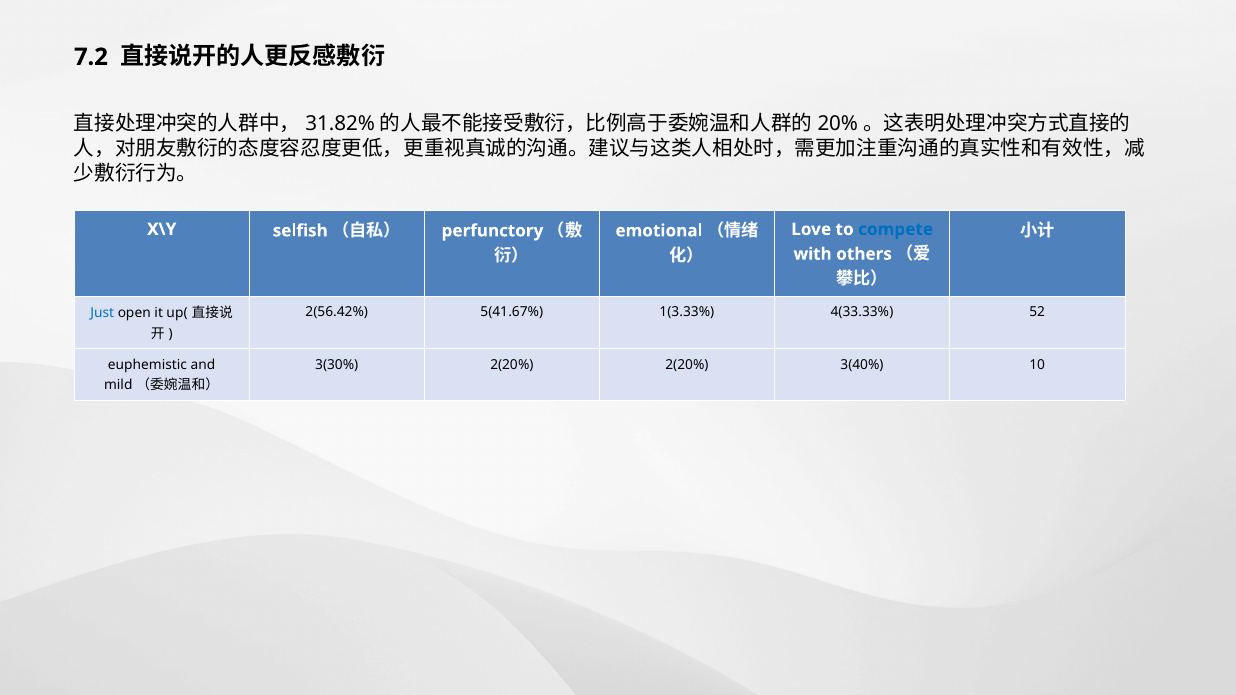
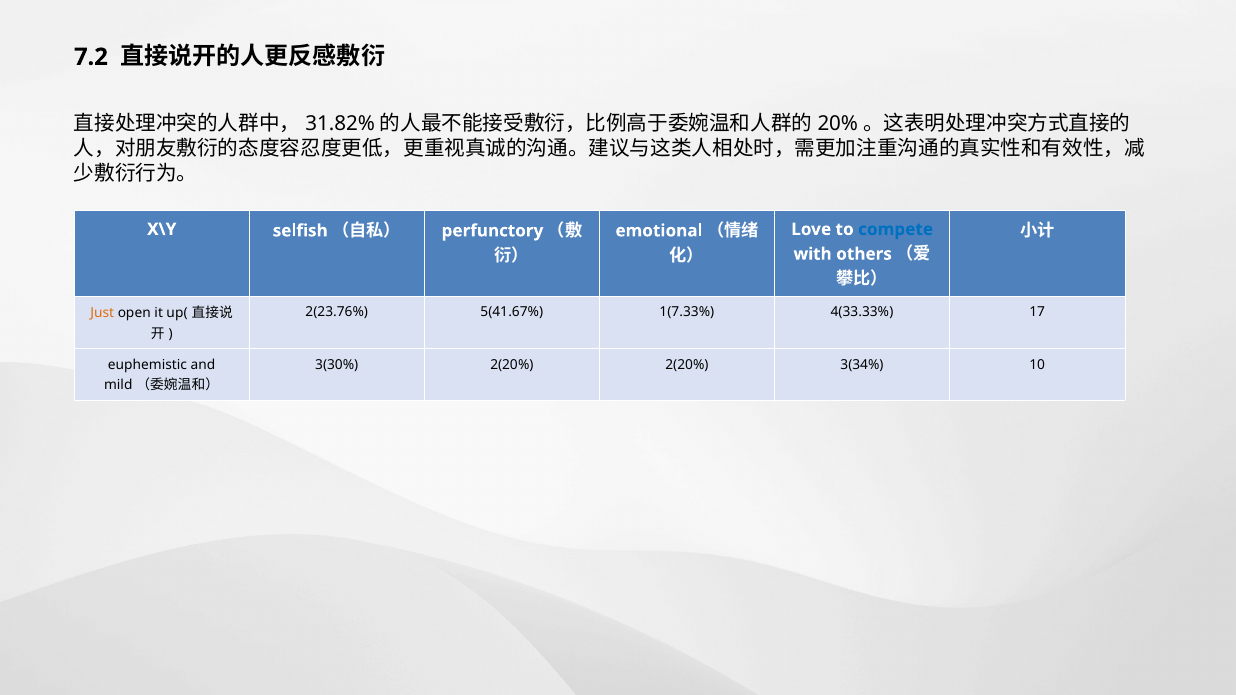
2(56.42%: 2(56.42% -> 2(23.76%
1(3.33%: 1(3.33% -> 1(7.33%
52: 52 -> 17
Just colour: blue -> orange
3(40%: 3(40% -> 3(34%
